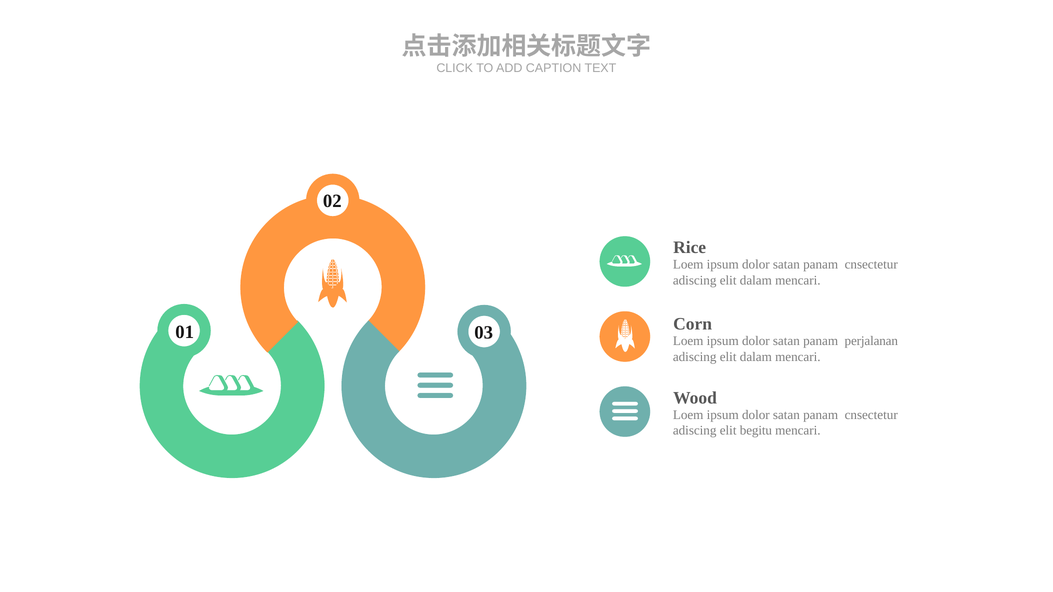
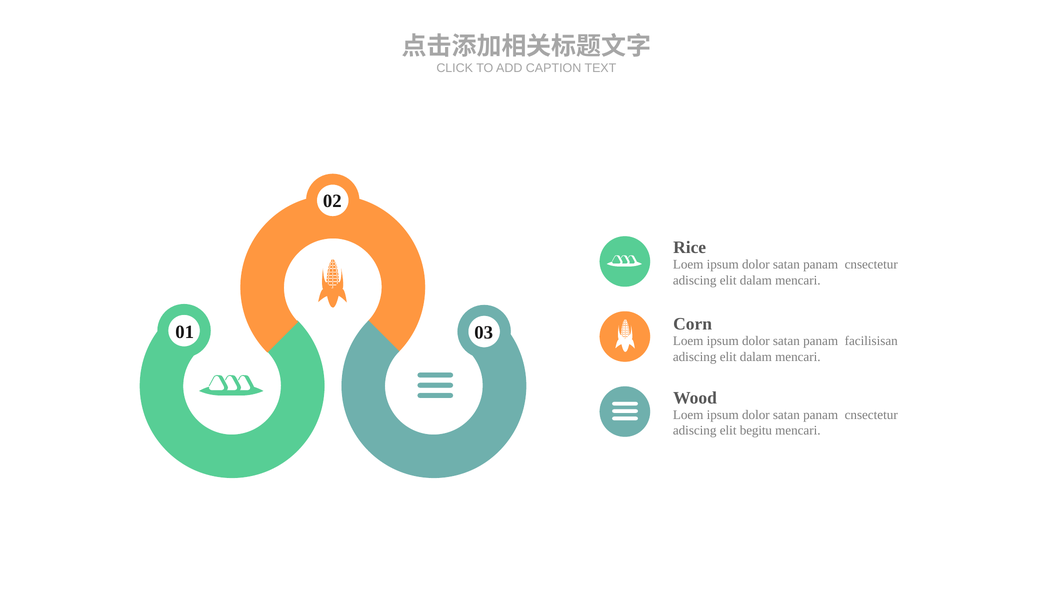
perjalanan: perjalanan -> facilisisan
